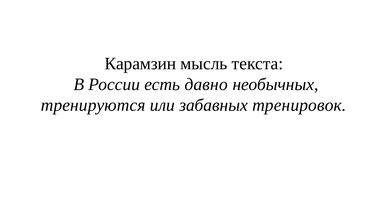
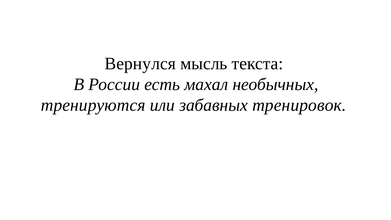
Карамзин: Карамзин -> Вернулся
давно: давно -> махал
